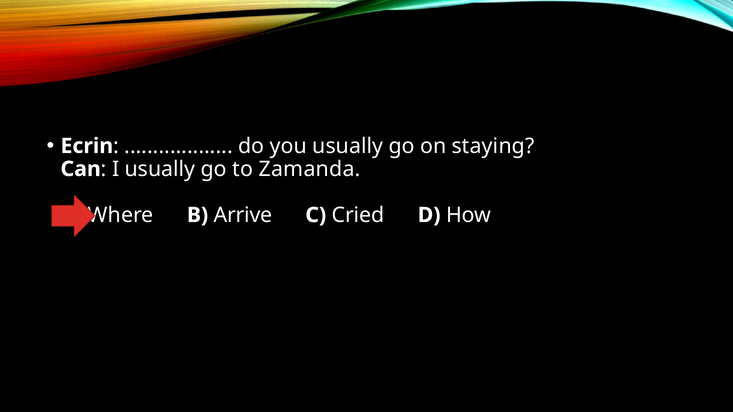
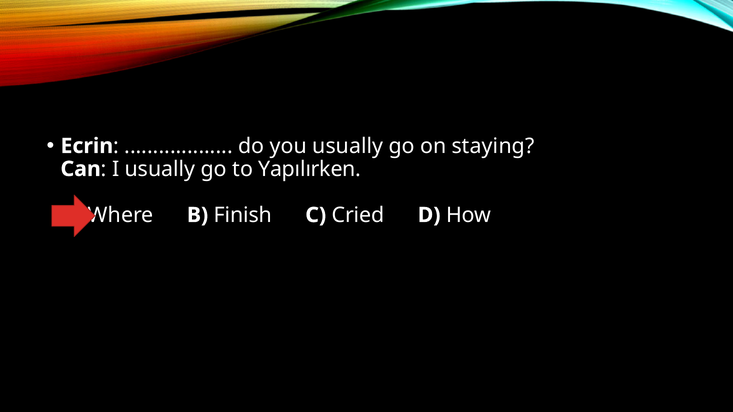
Zamanda: Zamanda -> Yapılırken
Arrive: Arrive -> Finish
